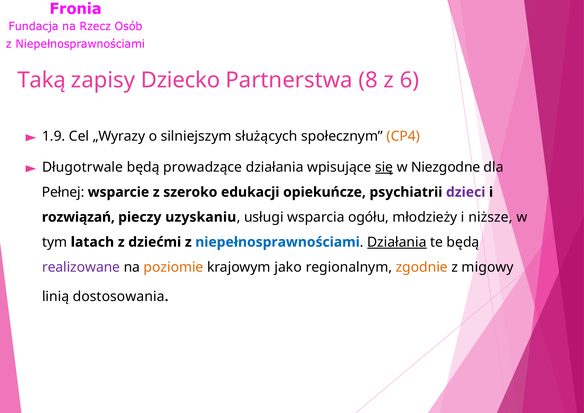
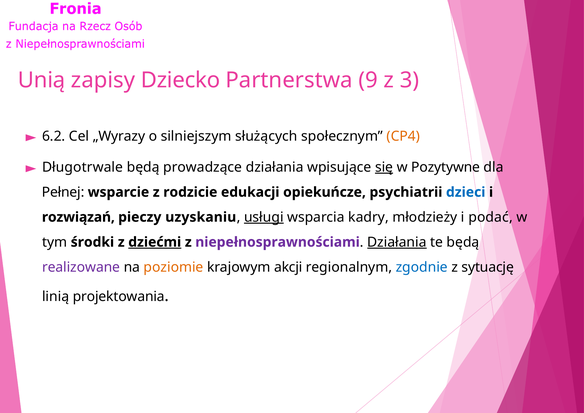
Taką: Taką -> Unią
8: 8 -> 9
6: 6 -> 3
1.9: 1.9 -> 6.2
Niezgodne: Niezgodne -> Pozytywne
szeroko: szeroko -> rodzicie
dzieci colour: purple -> blue
usługi underline: none -> present
ogółu: ogółu -> kadry
niższe: niższe -> podać
latach: latach -> środki
dziećmi underline: none -> present
niepełnosprawnościami colour: blue -> purple
jako: jako -> akcji
zgodnie colour: orange -> blue
migowy: migowy -> sytuację
dostosowania: dostosowania -> projektowania
